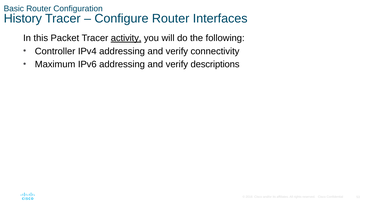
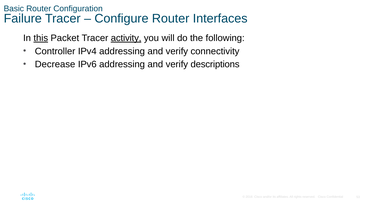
History: History -> Failure
this underline: none -> present
Maximum: Maximum -> Decrease
